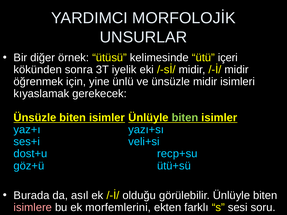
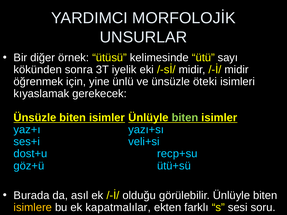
içeri: içeri -> sayı
ünsüzle midir: midir -> öteki
isimlere colour: pink -> yellow
morfemlerini: morfemlerini -> kapatmalılar
